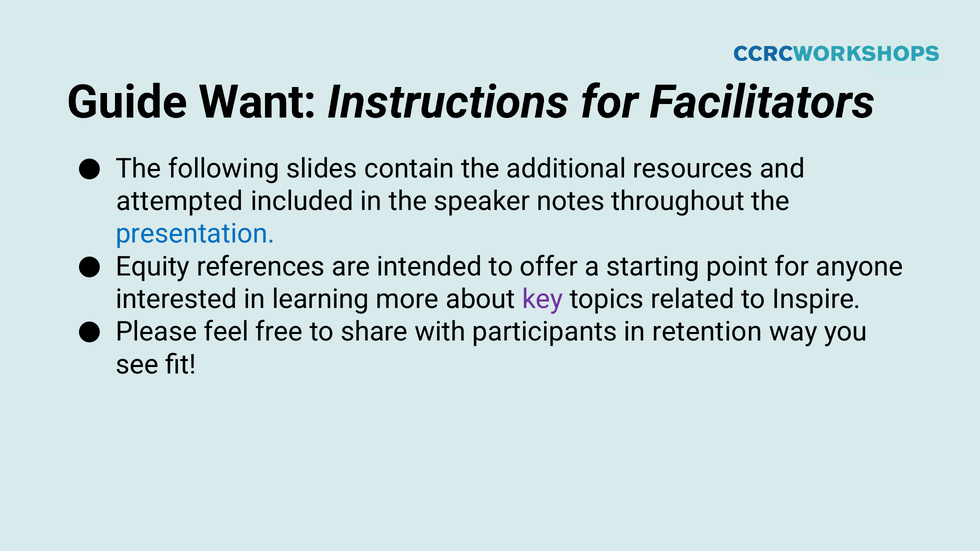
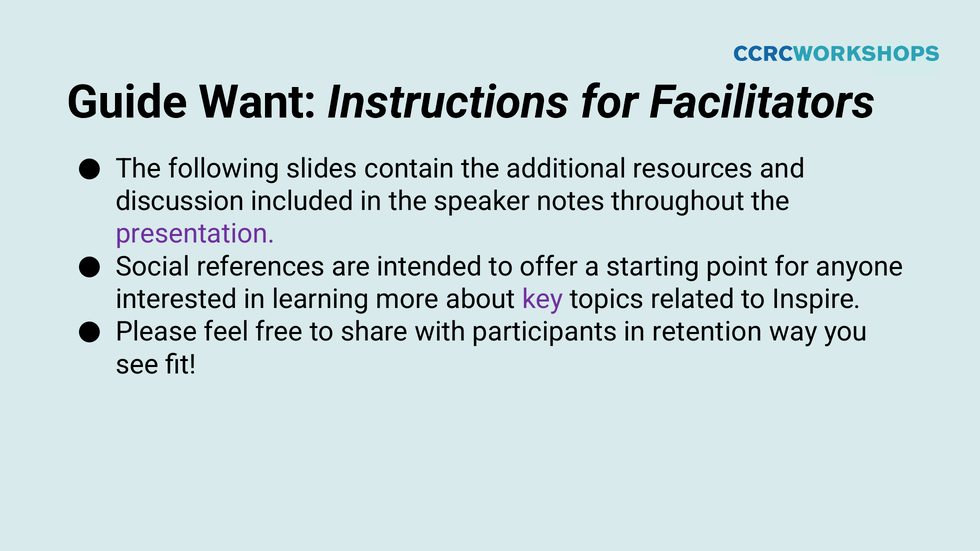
attempted: attempted -> discussion
presentation colour: blue -> purple
Equity: Equity -> Social
